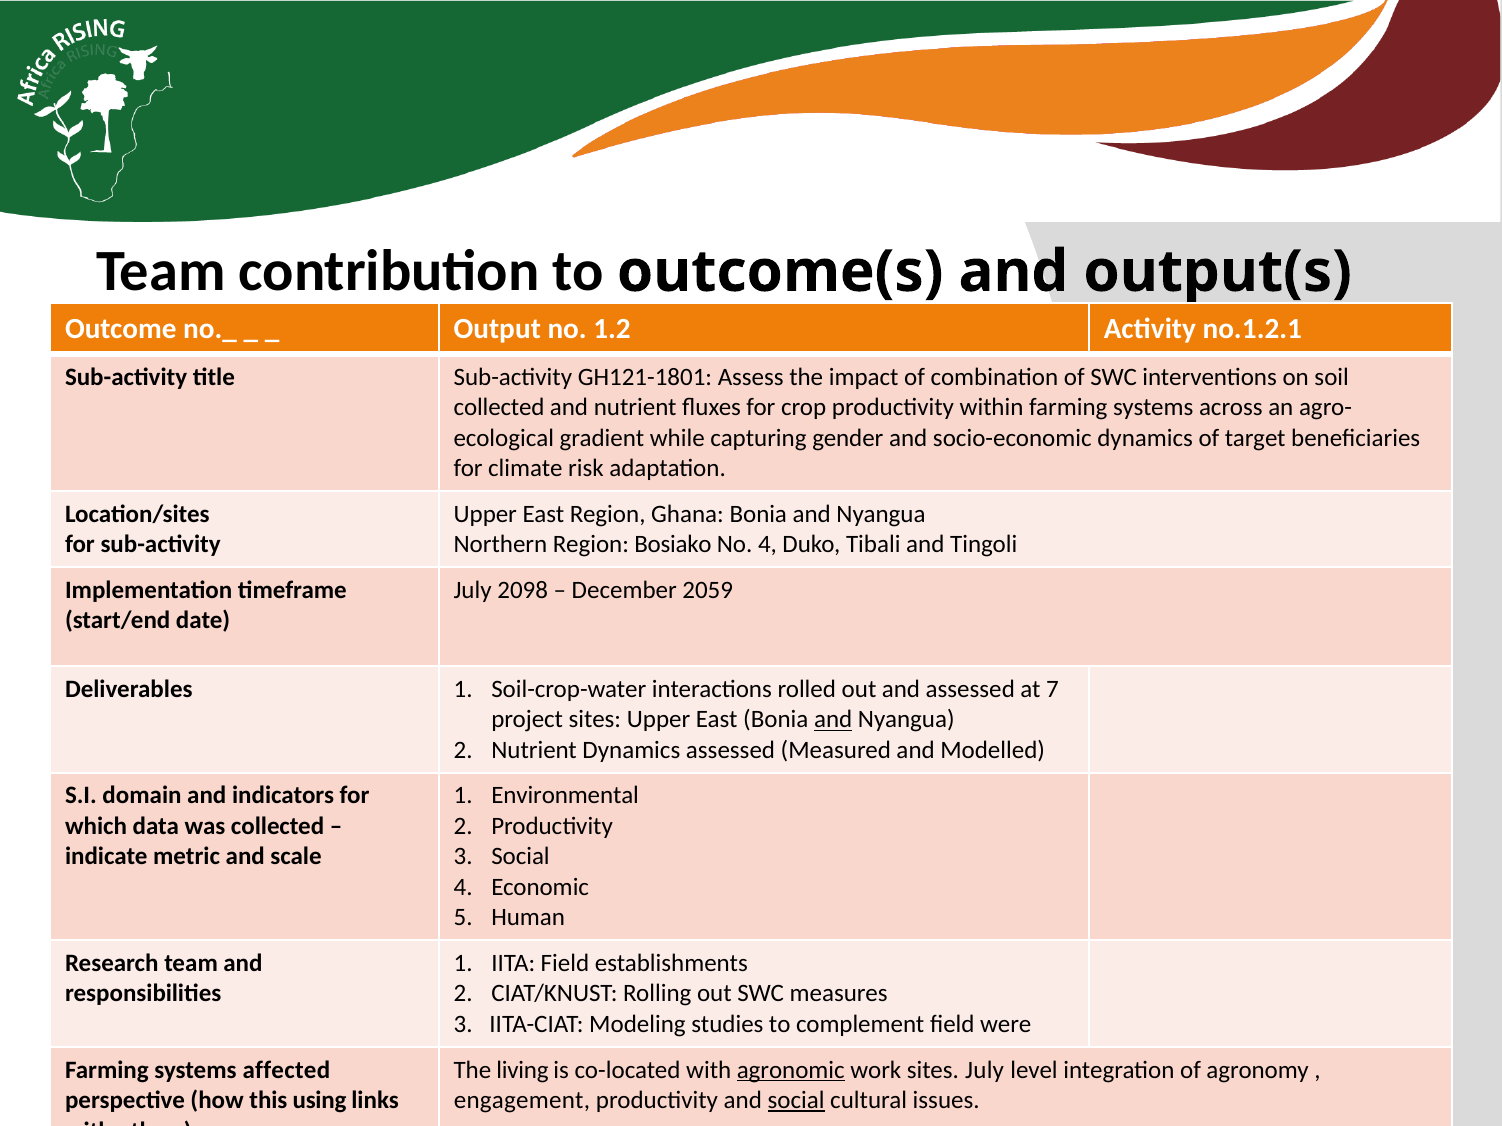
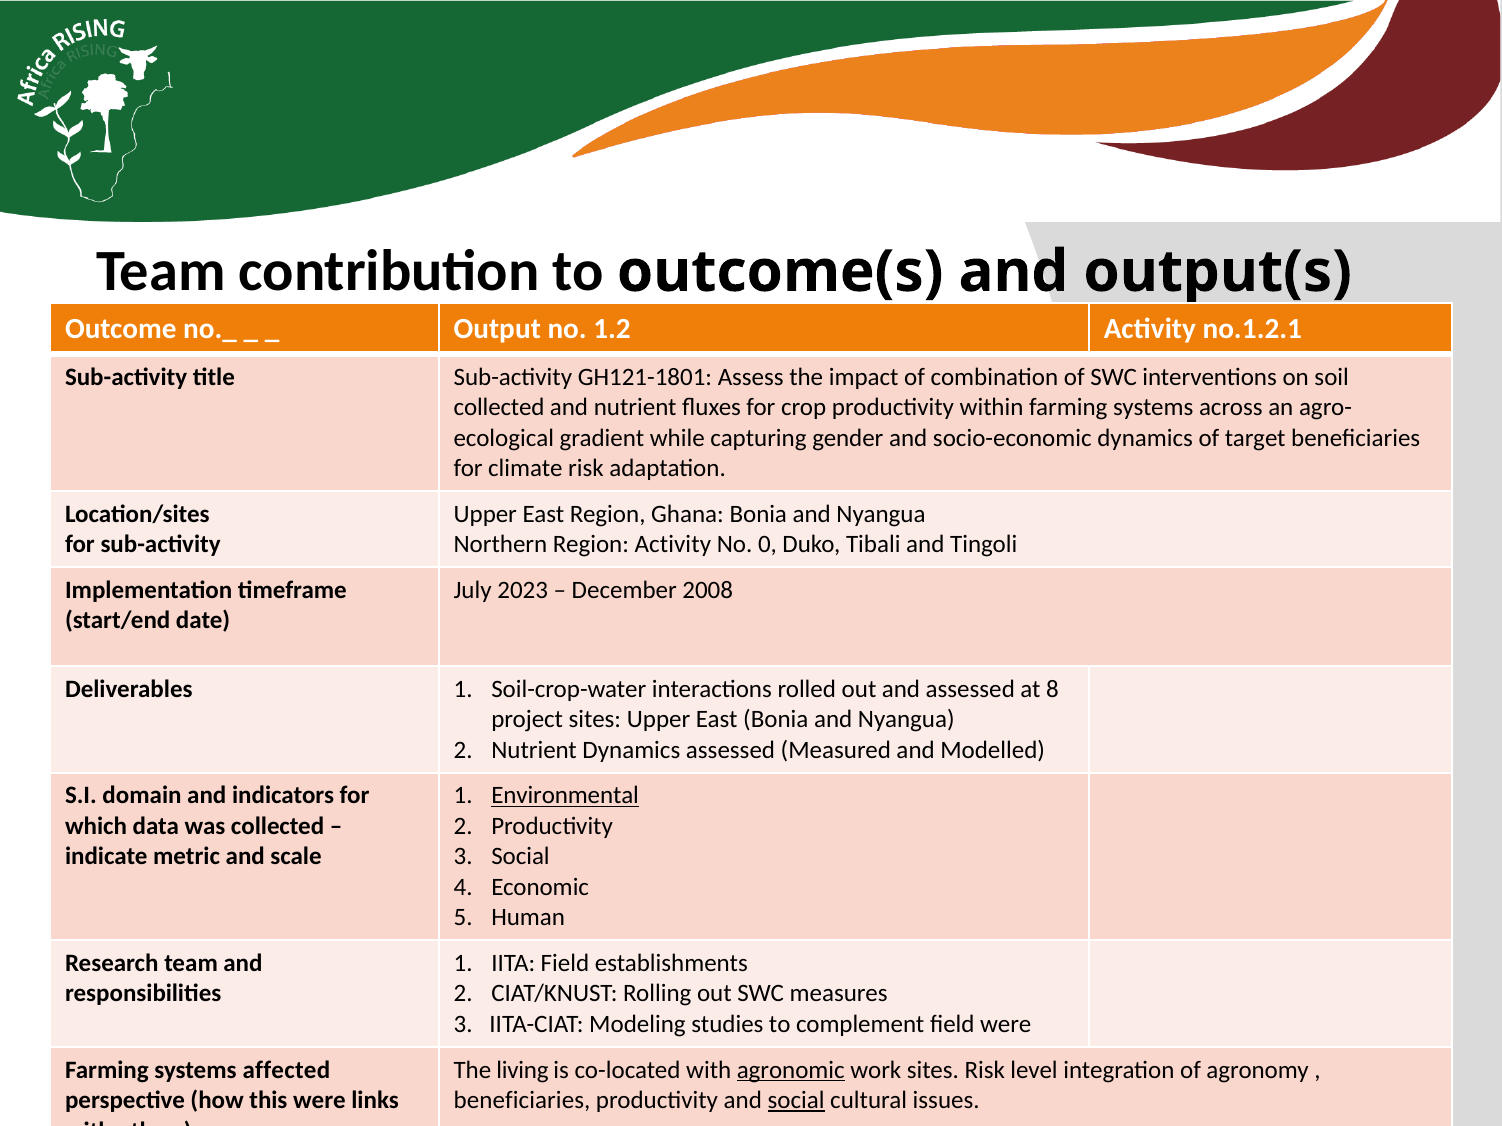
Region Bosiako: Bosiako -> Activity
No 4: 4 -> 0
2098: 2098 -> 2023
2059: 2059 -> 2008
7: 7 -> 8
and at (833, 720) underline: present -> none
Environmental underline: none -> present
sites July: July -> Risk
this using: using -> were
engagement at (522, 1101): engagement -> beneficiaries
